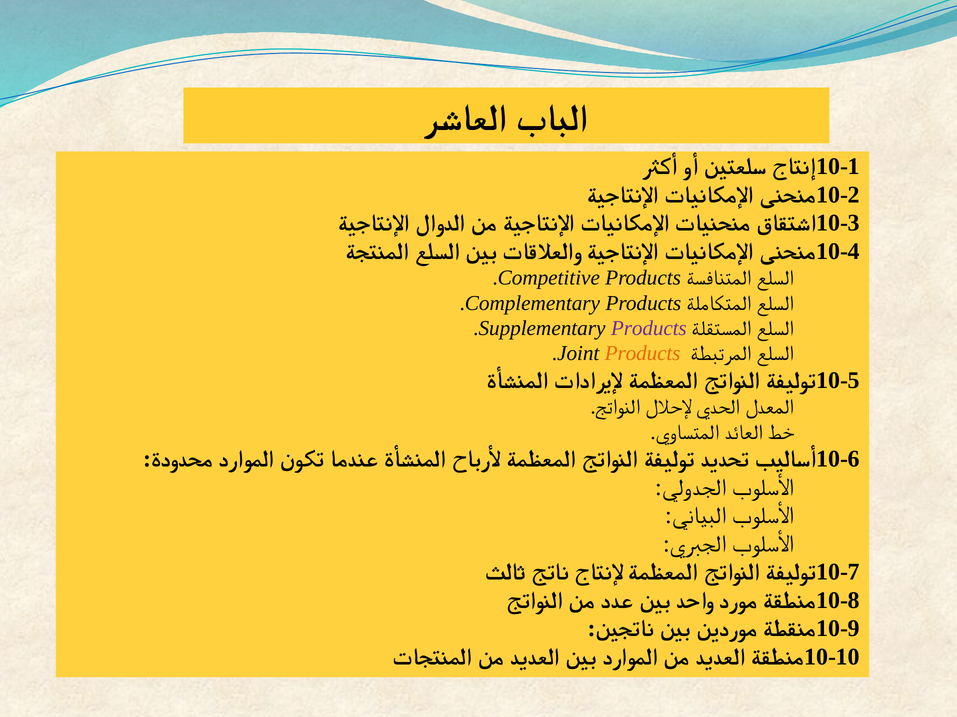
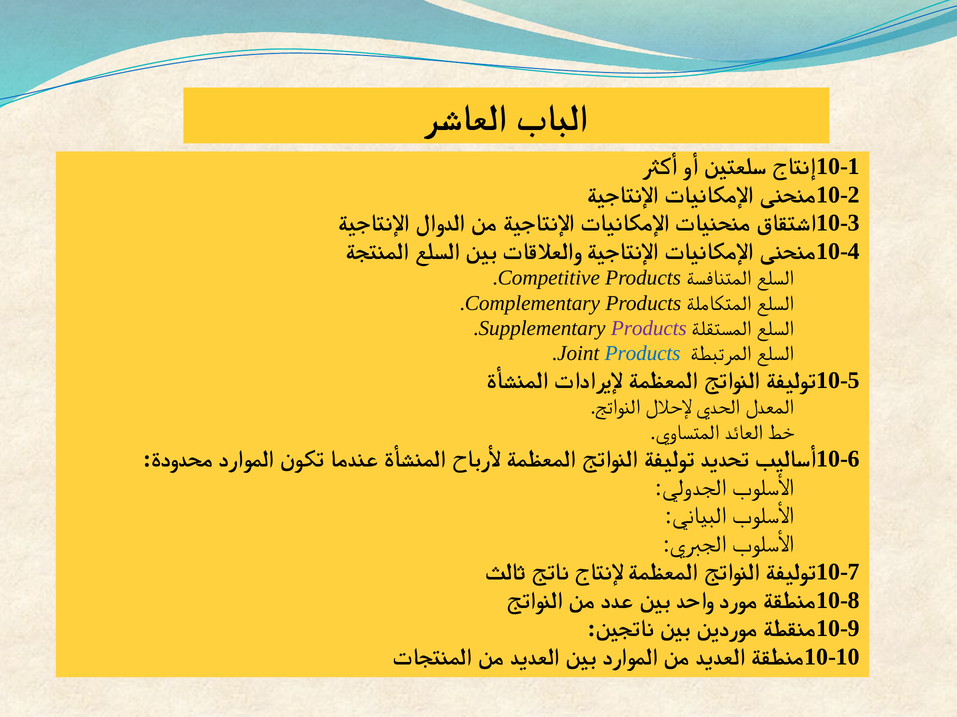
Products at (643, 354) colour: orange -> blue
